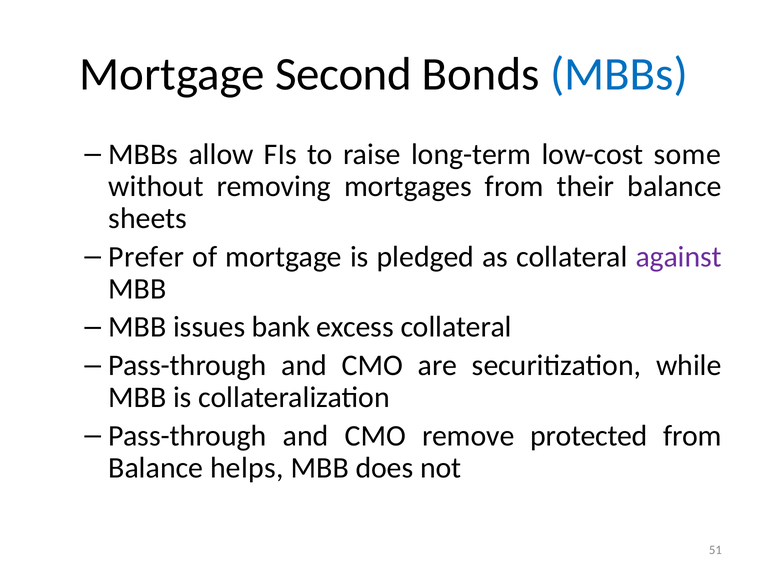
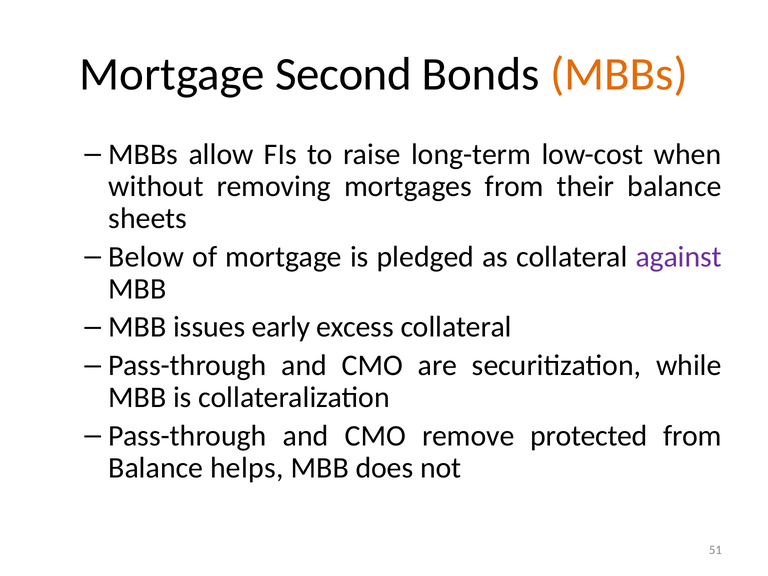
MBBs at (619, 74) colour: blue -> orange
some: some -> when
Prefer: Prefer -> Below
bank: bank -> early
